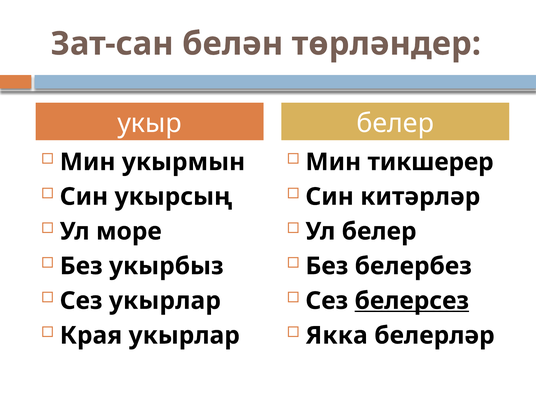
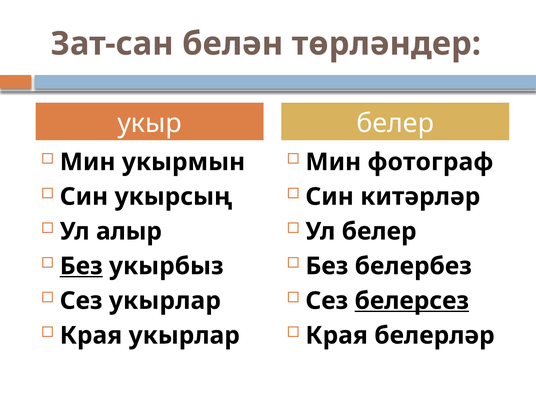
тикшерер: тикшерер -> фотограф
море: море -> алыр
Без at (81, 266) underline: none -> present
Якка at (337, 335): Якка -> Края
